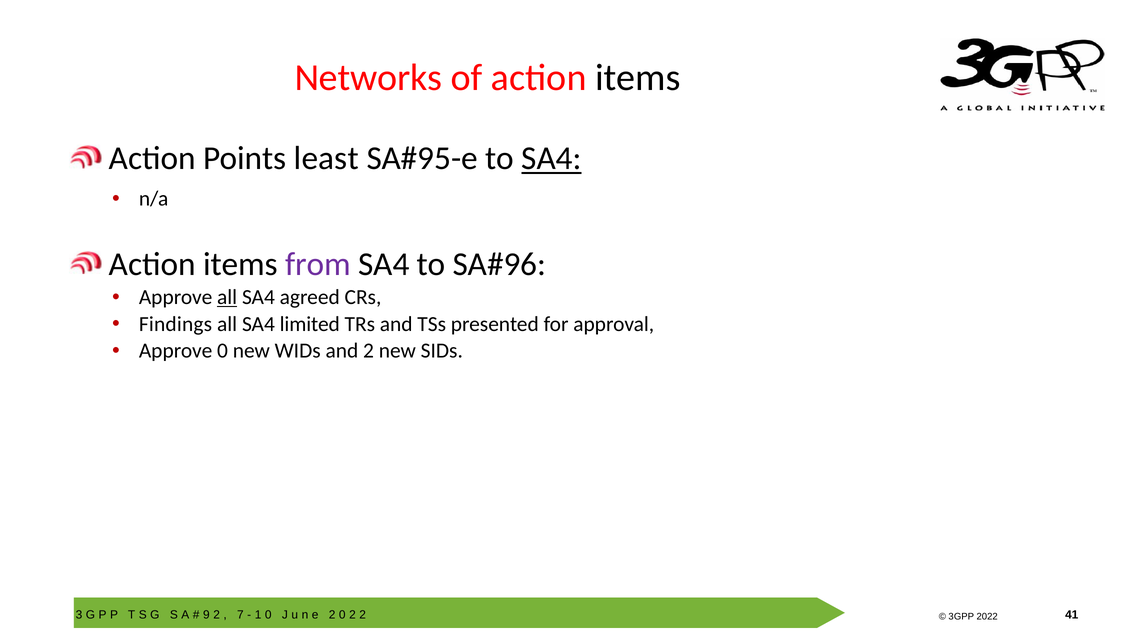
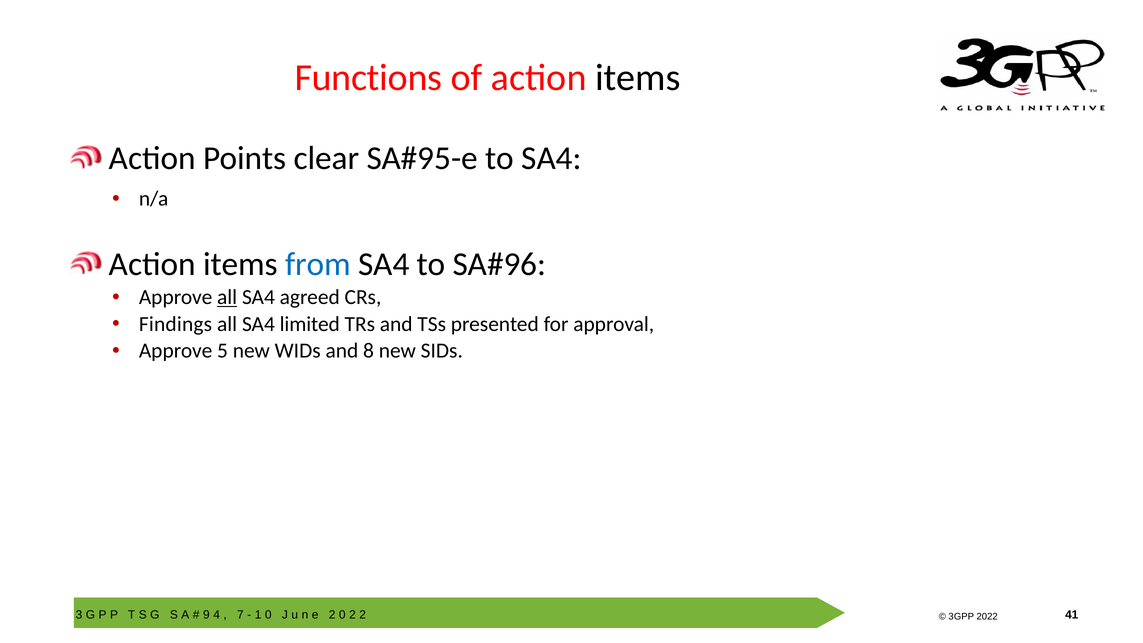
Networks: Networks -> Functions
least: least -> clear
SA4 at (551, 158) underline: present -> none
from colour: purple -> blue
Approve 0: 0 -> 5
and 2: 2 -> 8
2 at (217, 615): 2 -> 4
